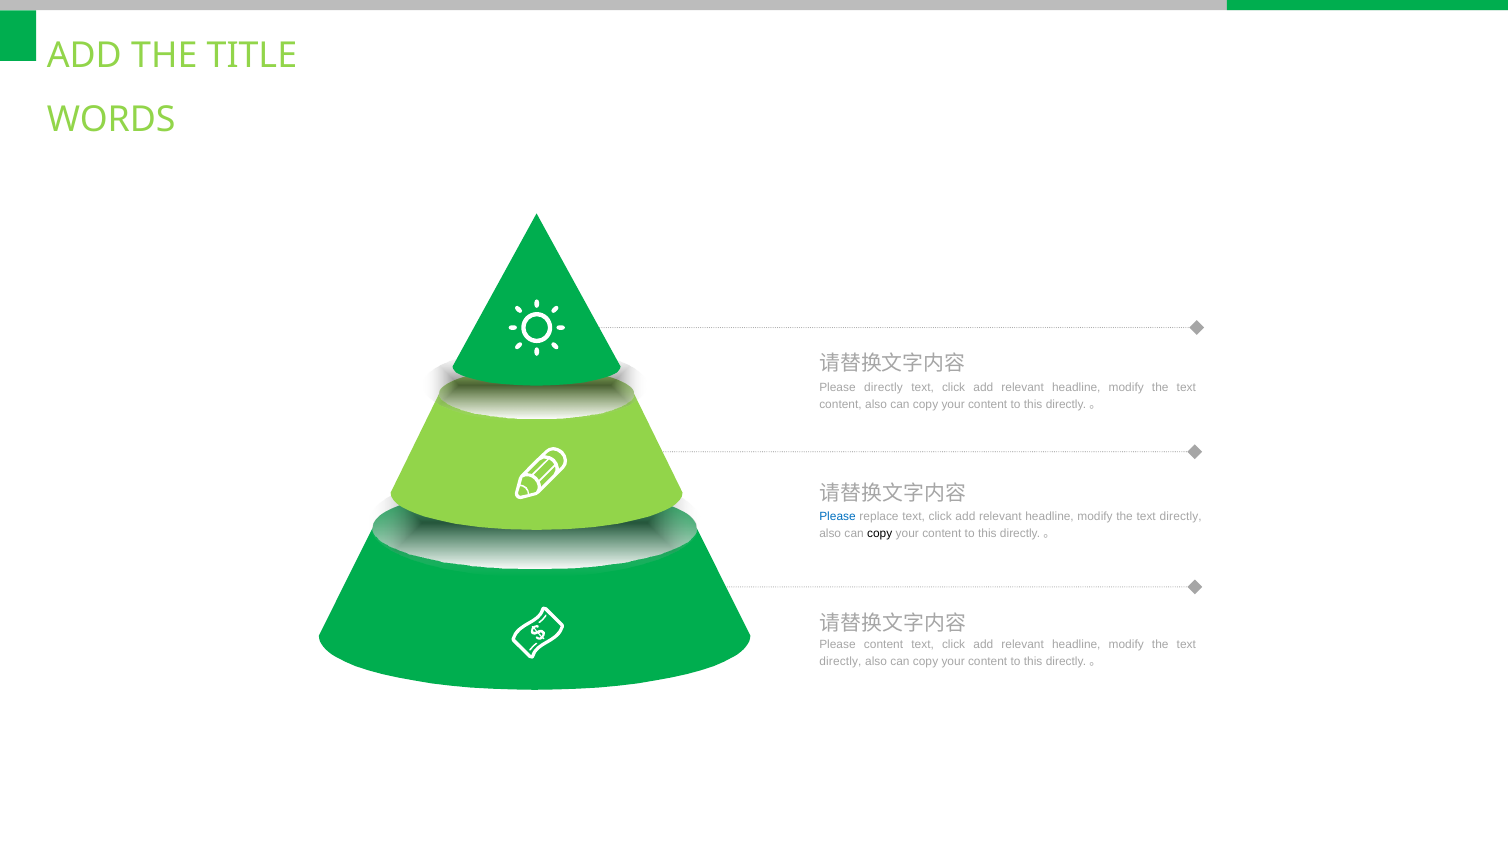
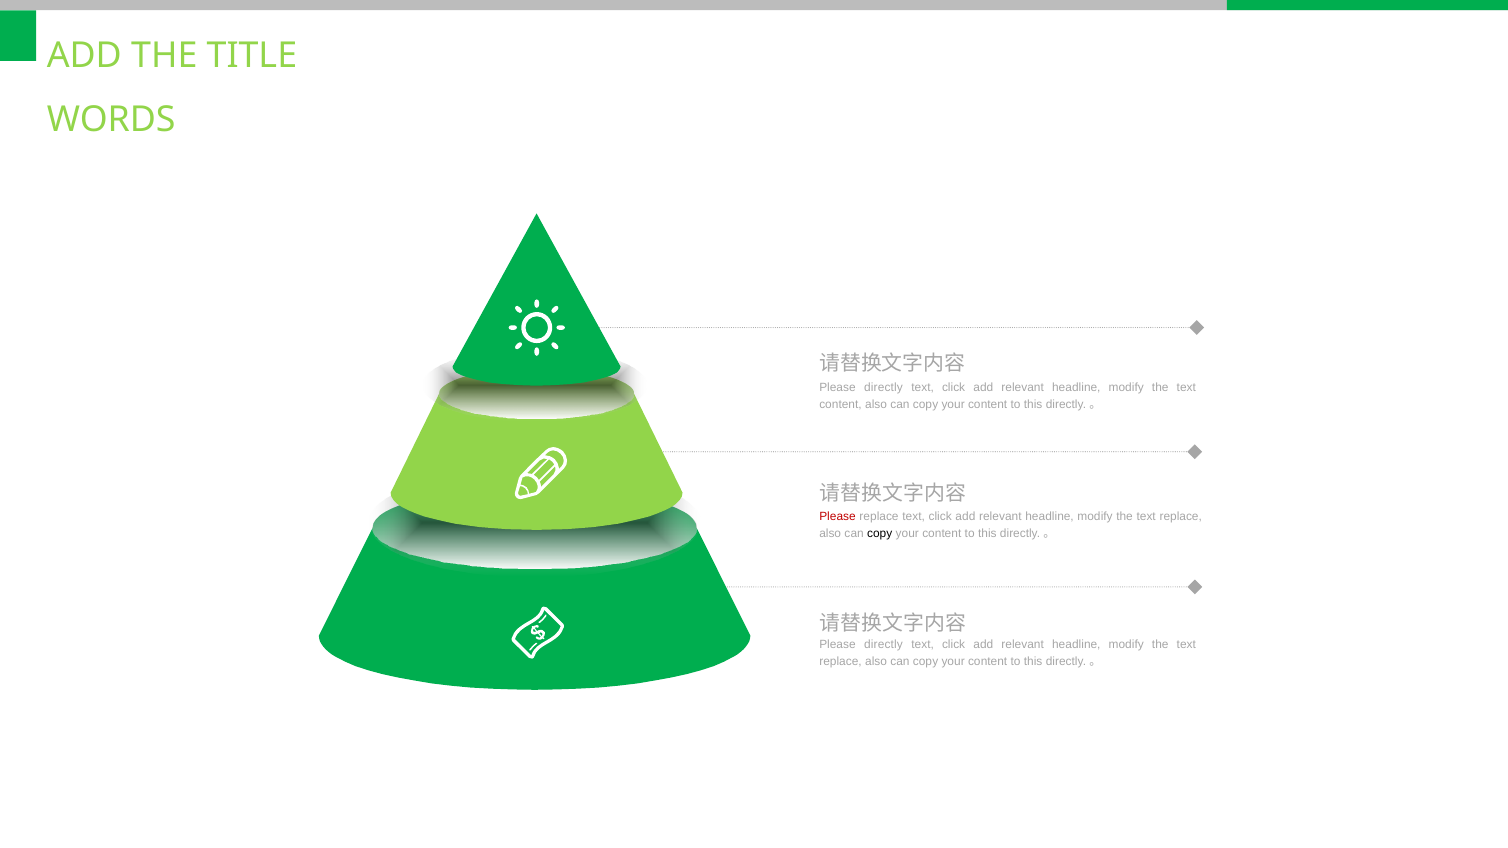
Please at (837, 516) colour: blue -> red
directly at (1181, 516): directly -> replace
content at (884, 645): content -> directly
directly at (840, 662): directly -> replace
